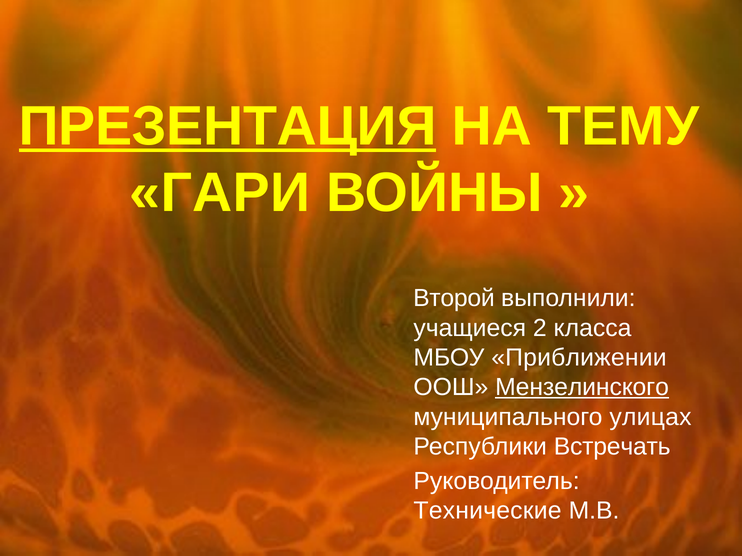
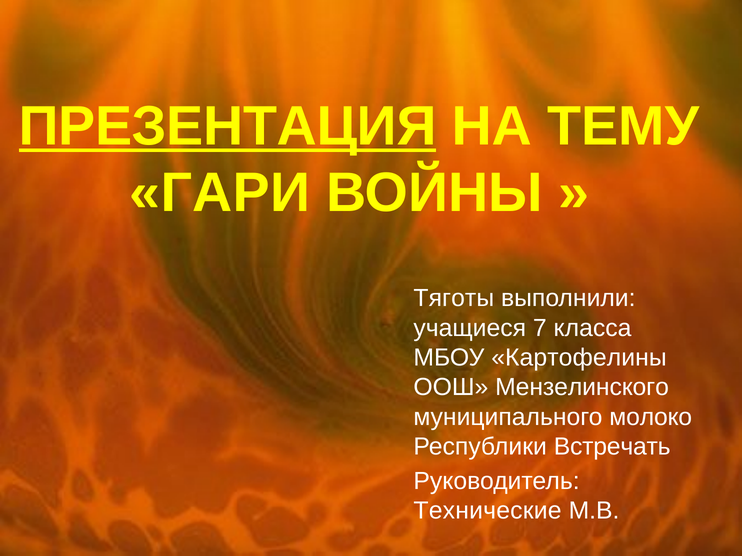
Второй: Второй -> Тяготы
2: 2 -> 7
Приближении: Приближении -> Картофелины
Мензелинского underline: present -> none
улицах: улицах -> молоко
